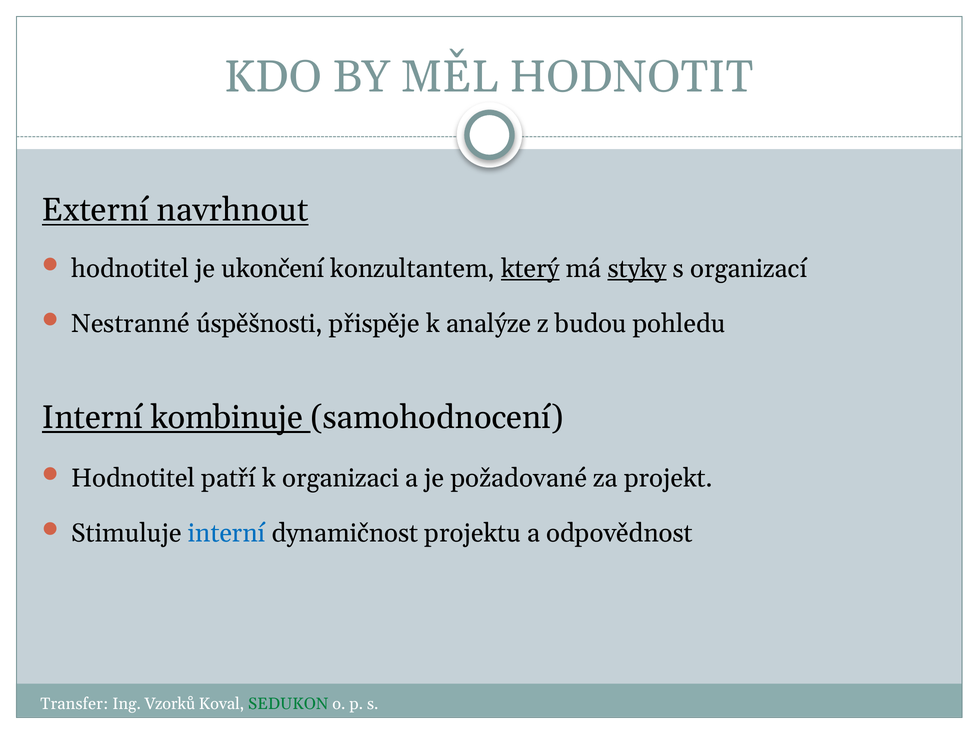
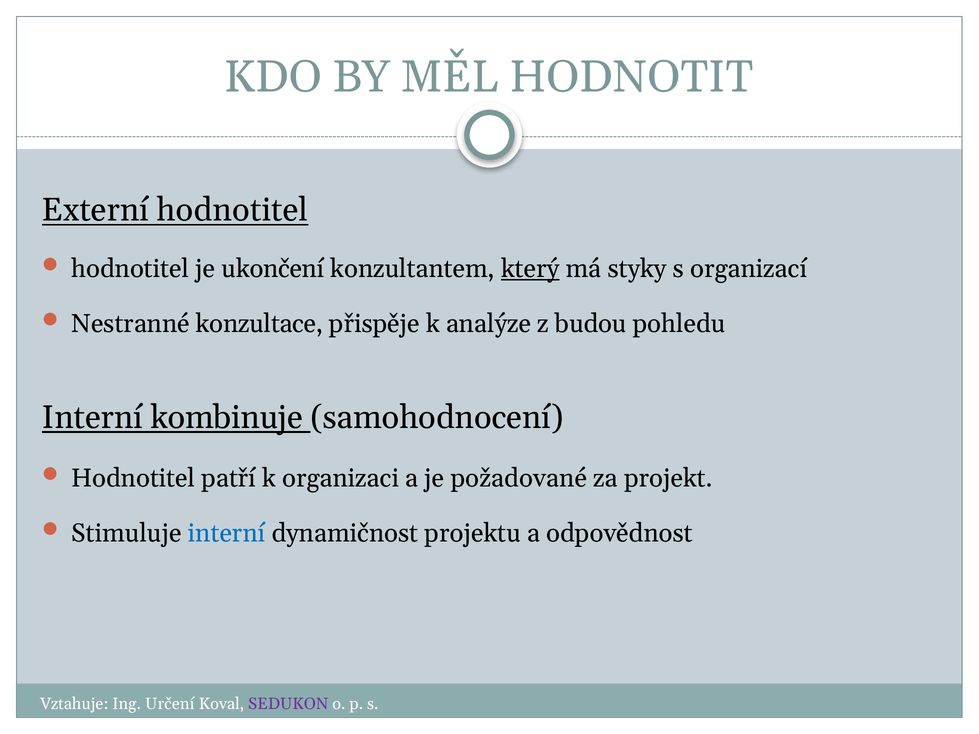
Externí navrhnout: navrhnout -> hodnotitel
styky underline: present -> none
úspěšnosti: úspěšnosti -> konzultace
Transfer: Transfer -> Vztahuje
Vzorků: Vzorků -> Určení
SEDUKON colour: green -> purple
